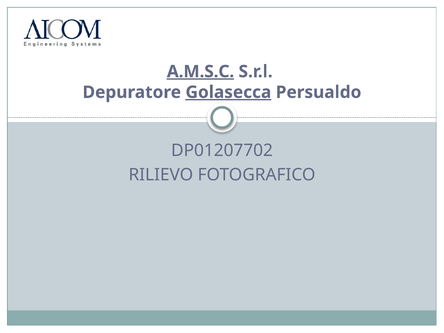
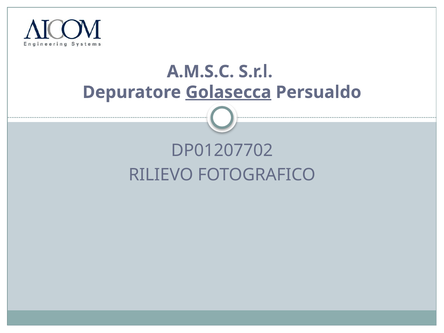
A.M.S.C underline: present -> none
